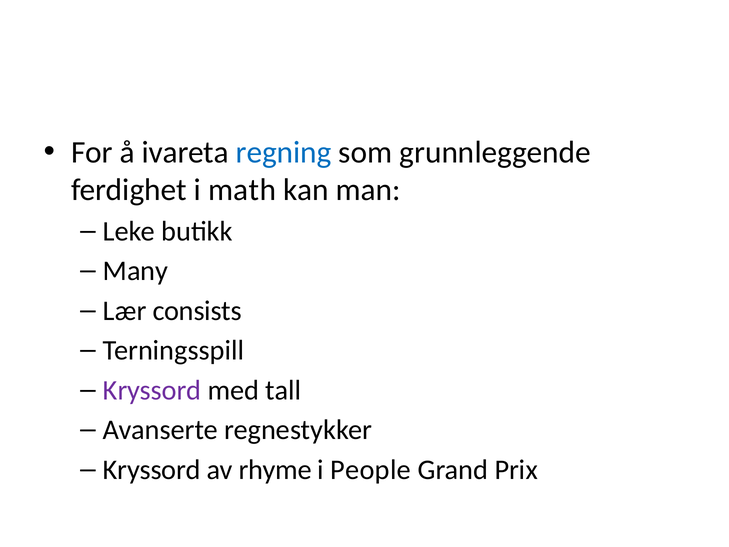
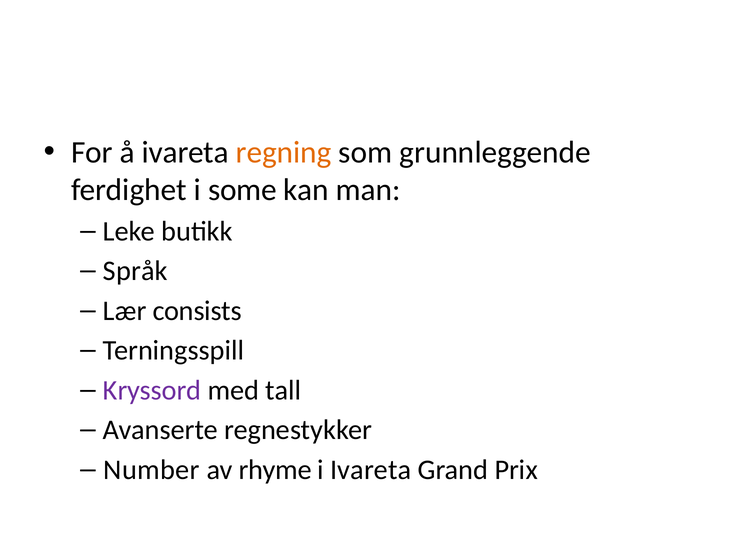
regning colour: blue -> orange
math: math -> some
Many: Many -> Språk
Kryssord at (152, 470): Kryssord -> Number
i People: People -> Ivareta
